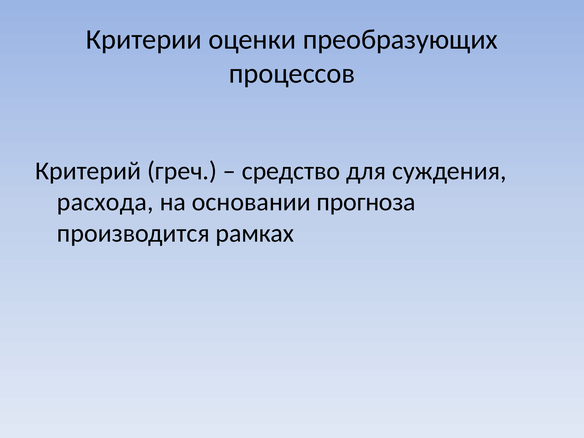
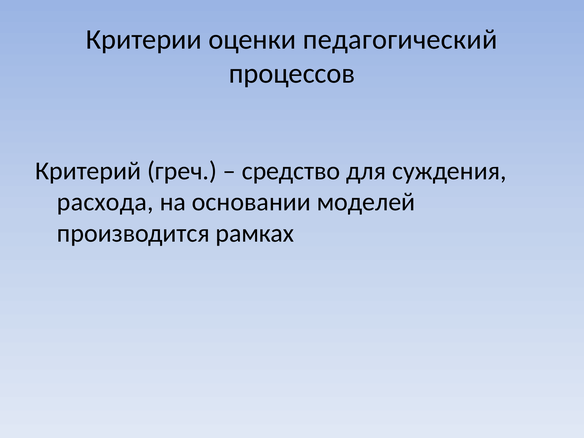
преобразующих: преобразующих -> педагогический
прогноза: прогноза -> моделей
